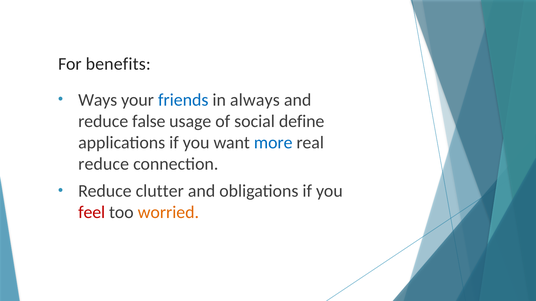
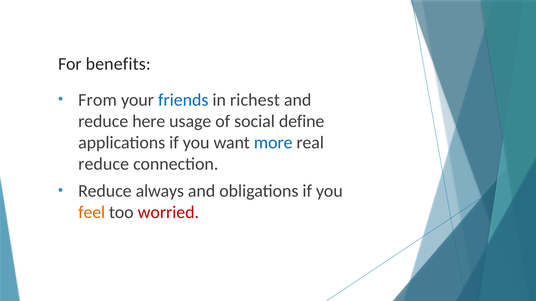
Ways: Ways -> From
always: always -> richest
false: false -> here
clutter: clutter -> always
feel colour: red -> orange
worried colour: orange -> red
